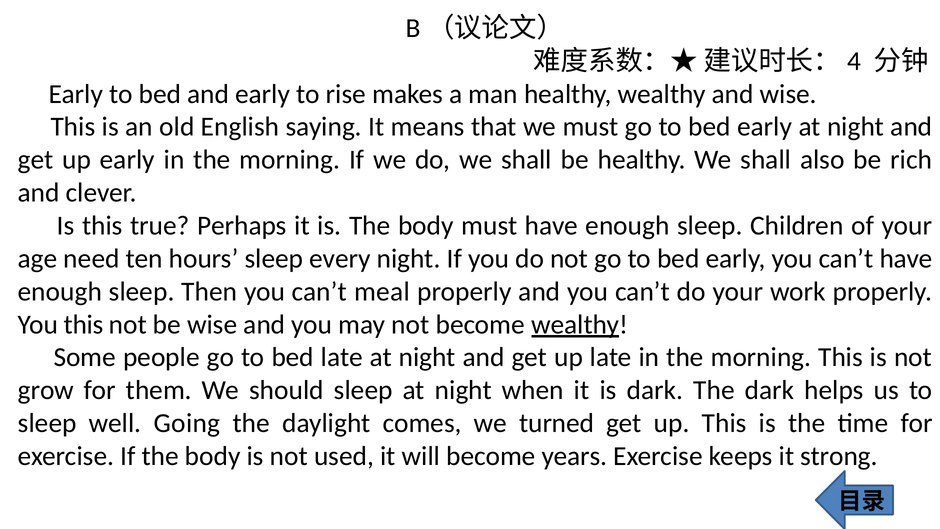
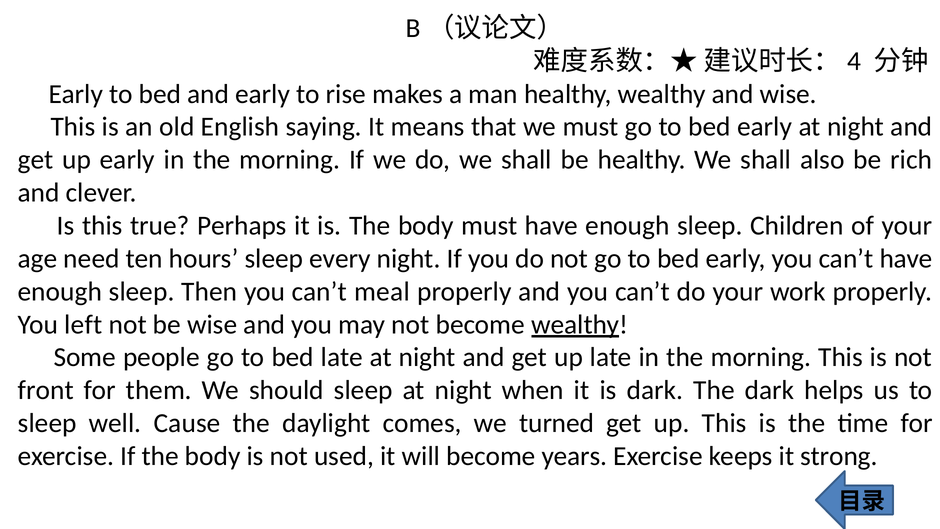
You this: this -> left
grow: grow -> front
Going: Going -> Cause
